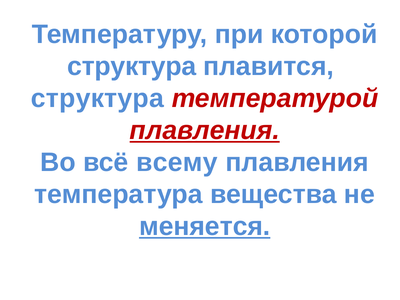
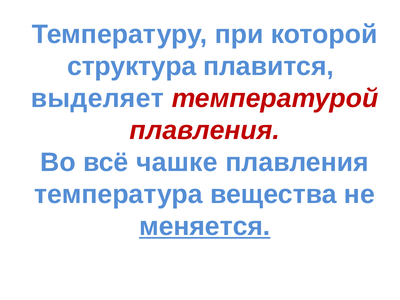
структура at (97, 98): структура -> выделяет
плавления at (205, 130) underline: present -> none
всему: всему -> чашке
